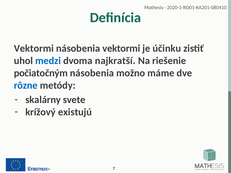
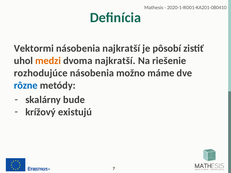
násobenia vektormi: vektormi -> najkratší
účinku: účinku -> pôsobí
medzi colour: blue -> orange
počiatočným: počiatočným -> rozhodujúce
svete: svete -> bude
